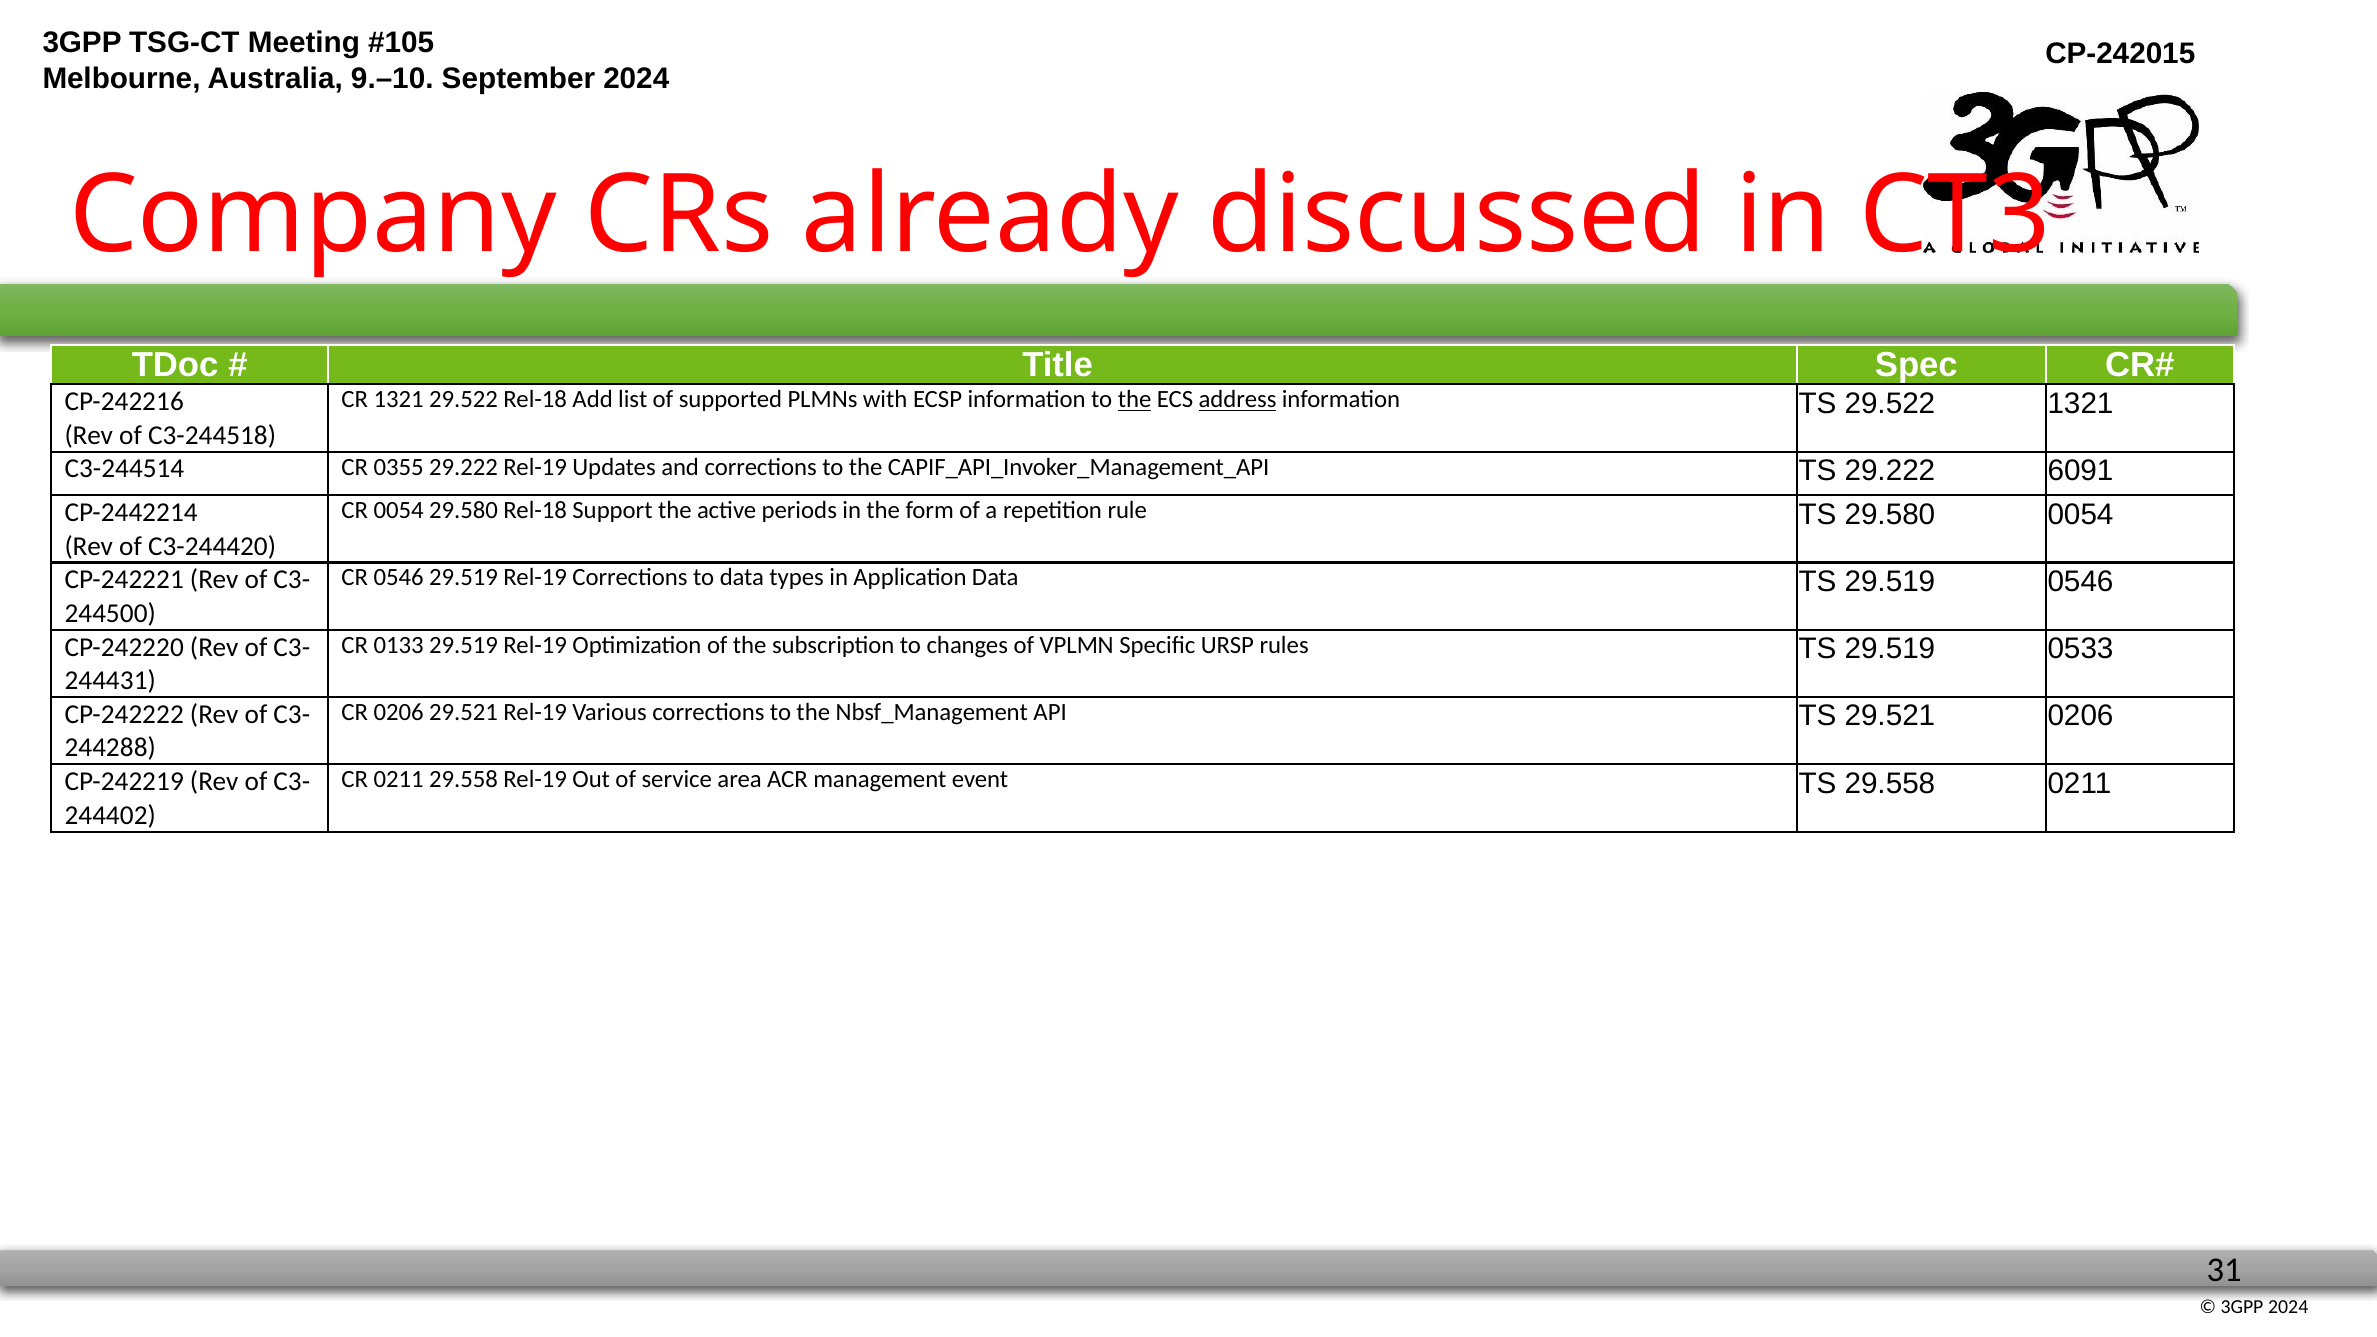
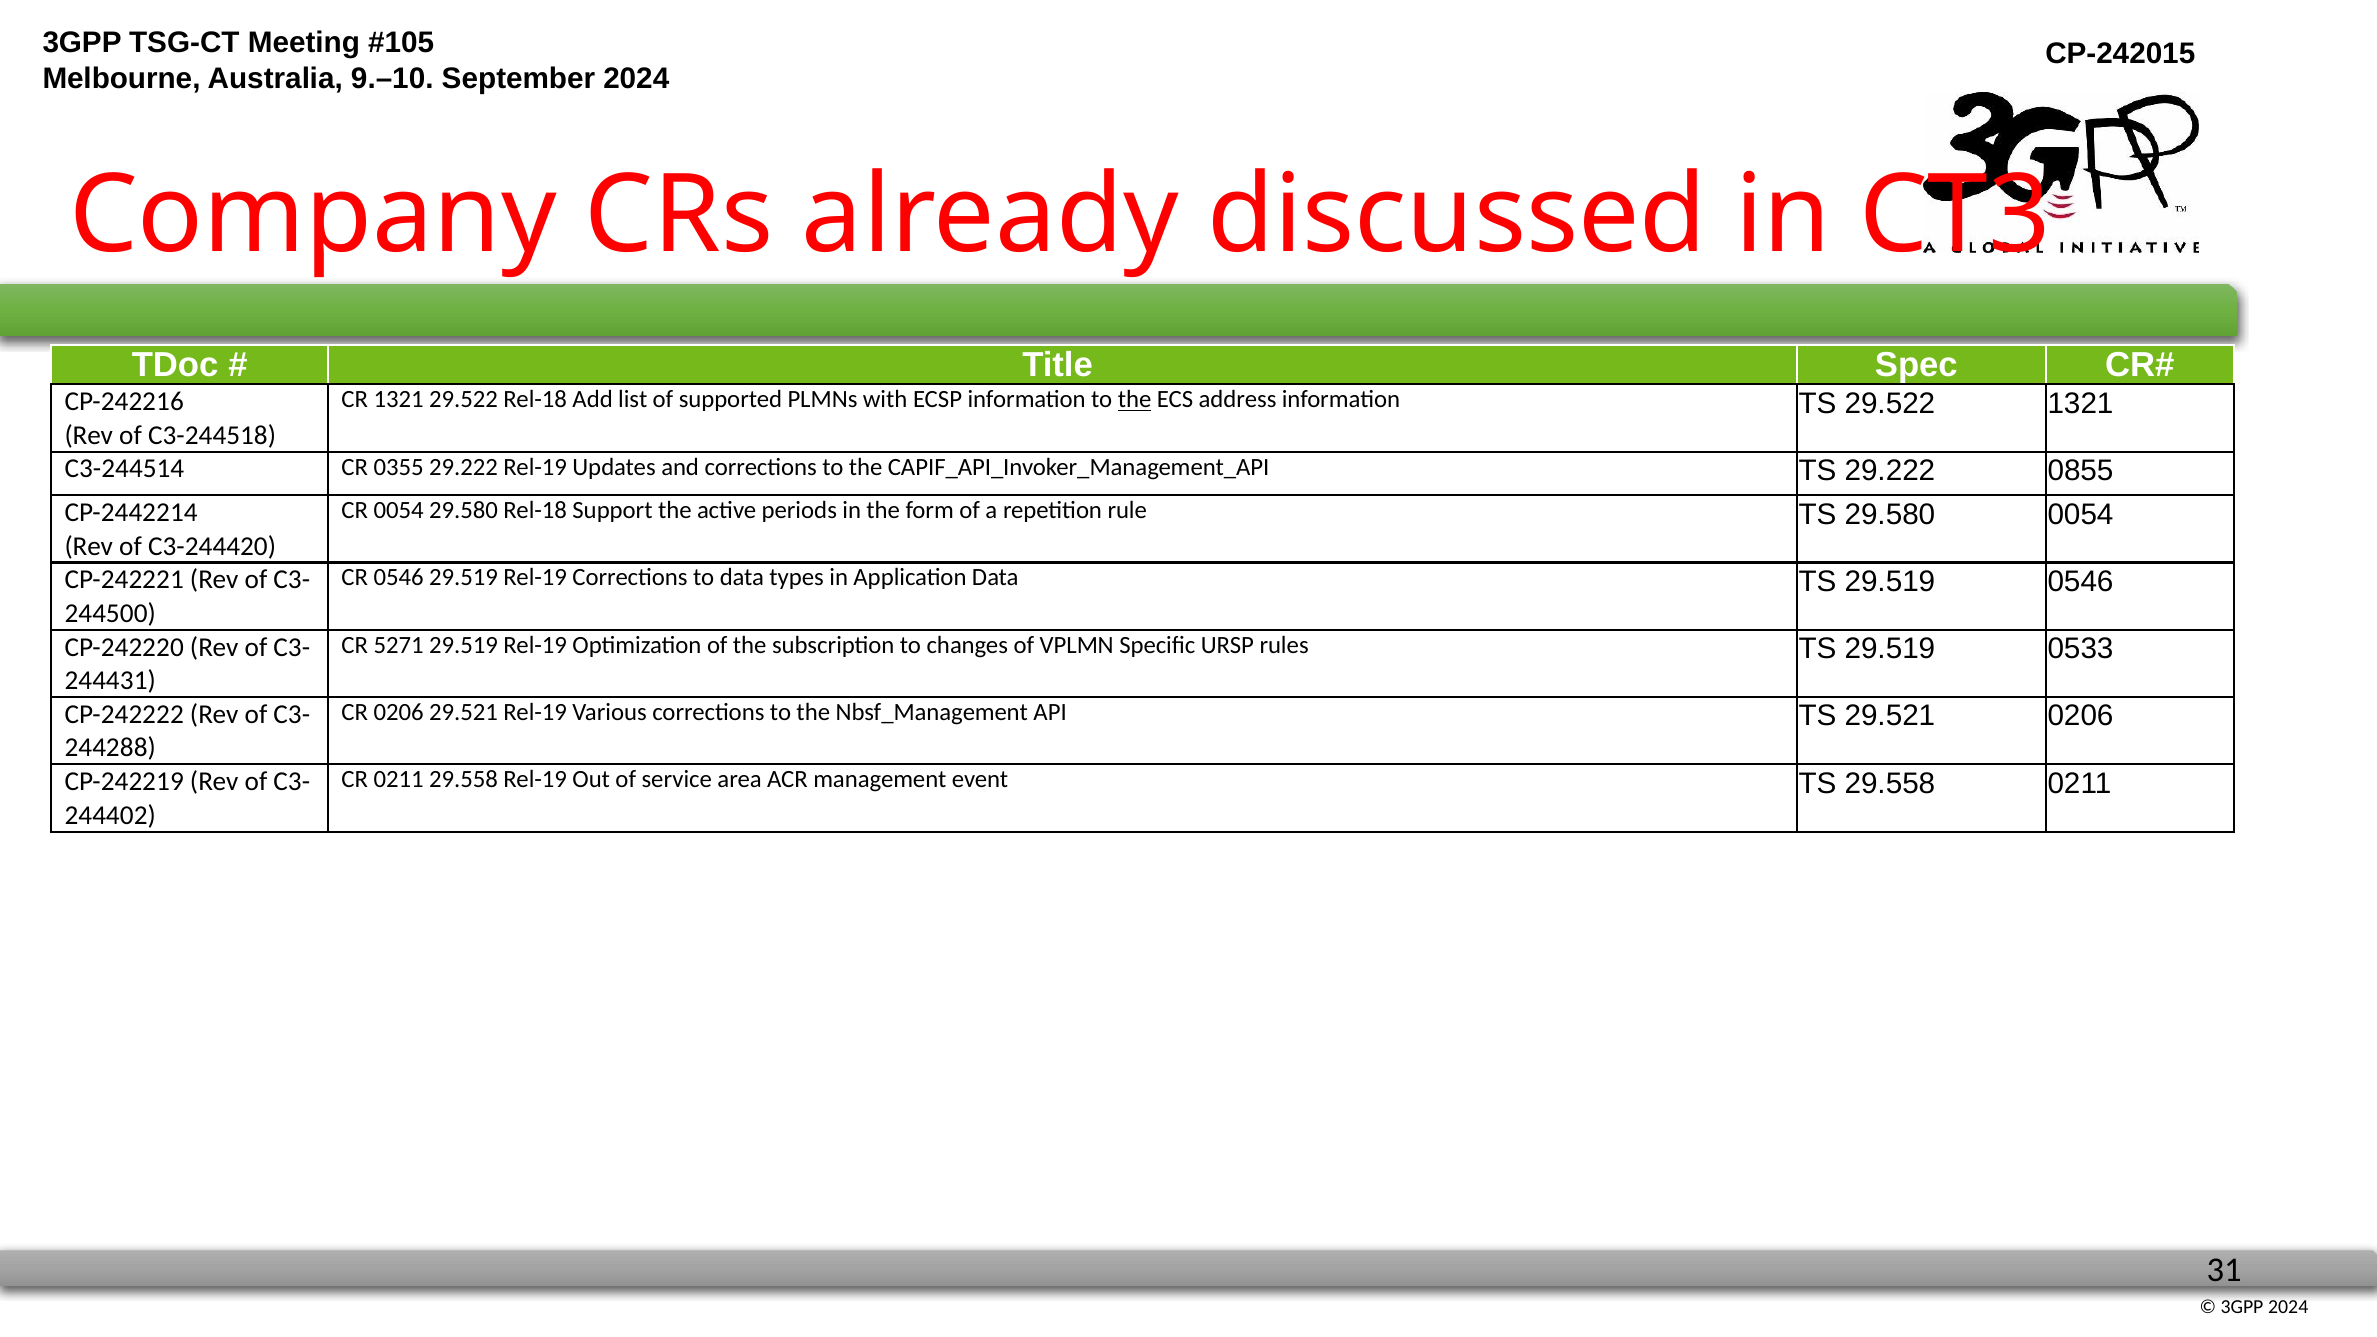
address underline: present -> none
6091: 6091 -> 0855
0133: 0133 -> 5271
